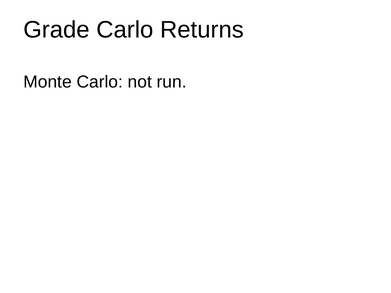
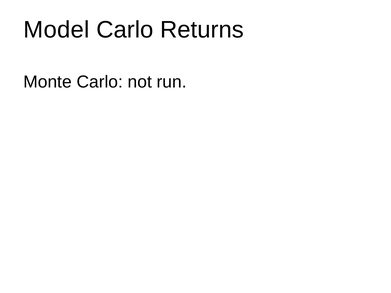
Grade: Grade -> Model
